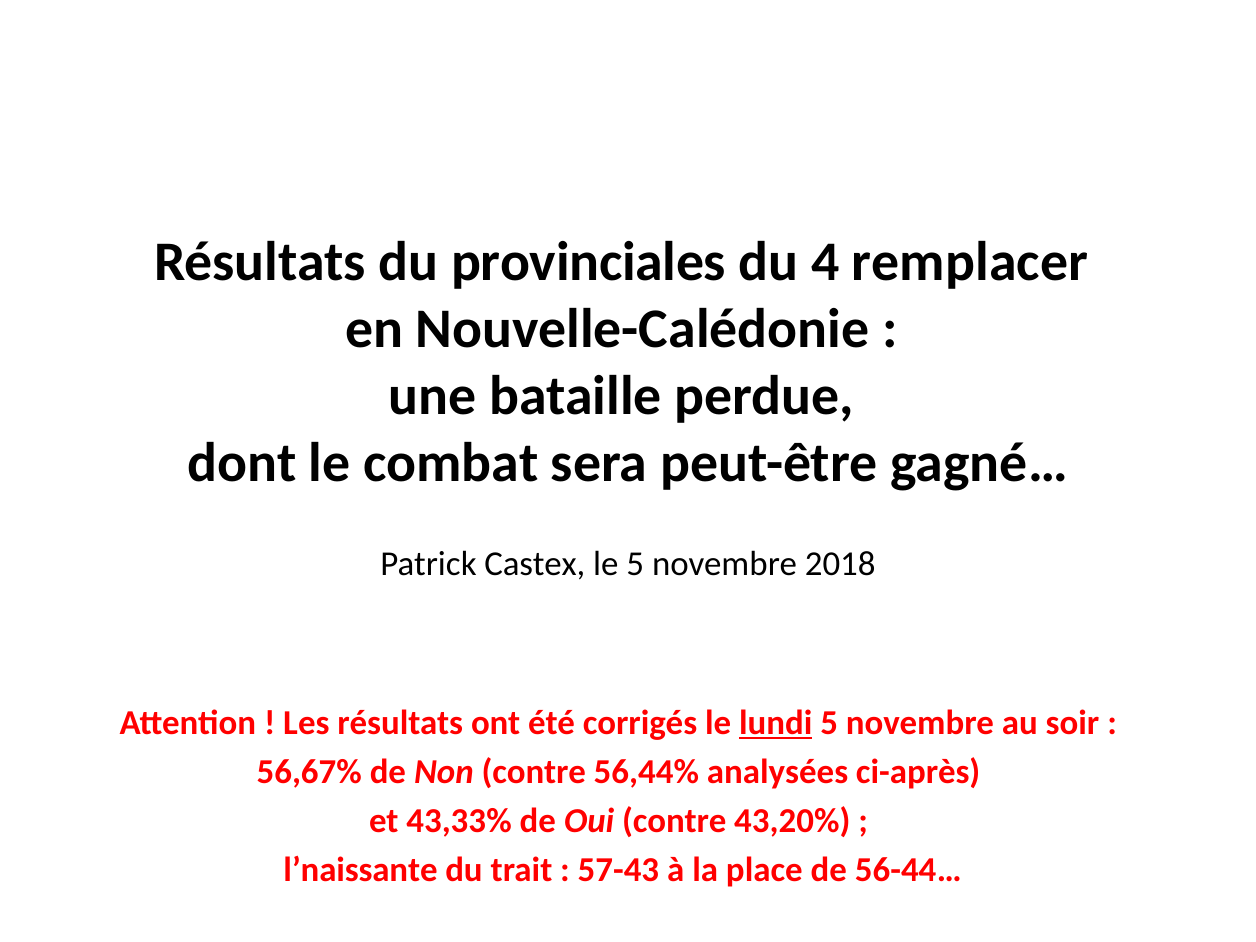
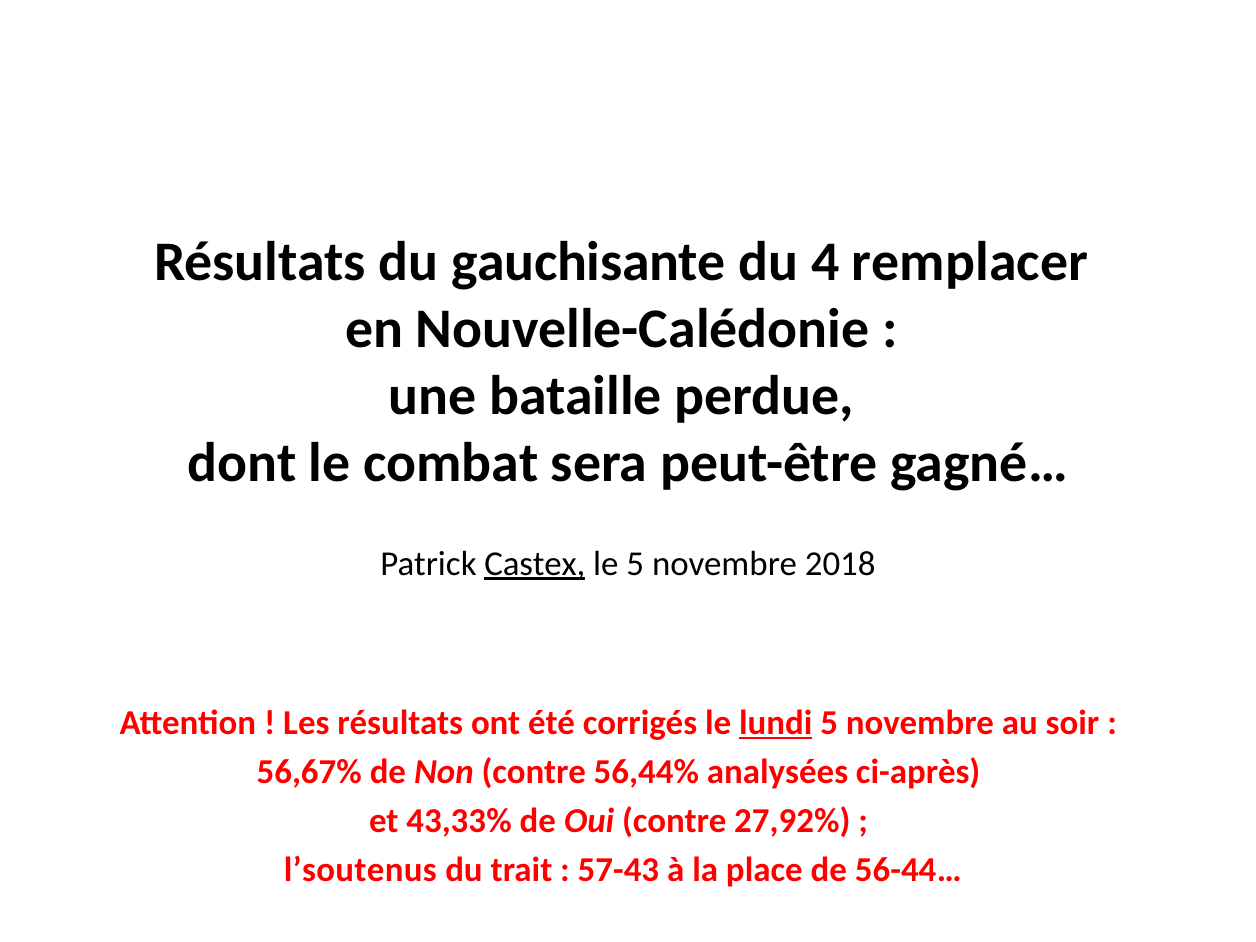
provinciales: provinciales -> gauchisante
Castex underline: none -> present
43,20%: 43,20% -> 27,92%
l’naissante: l’naissante -> l’soutenus
